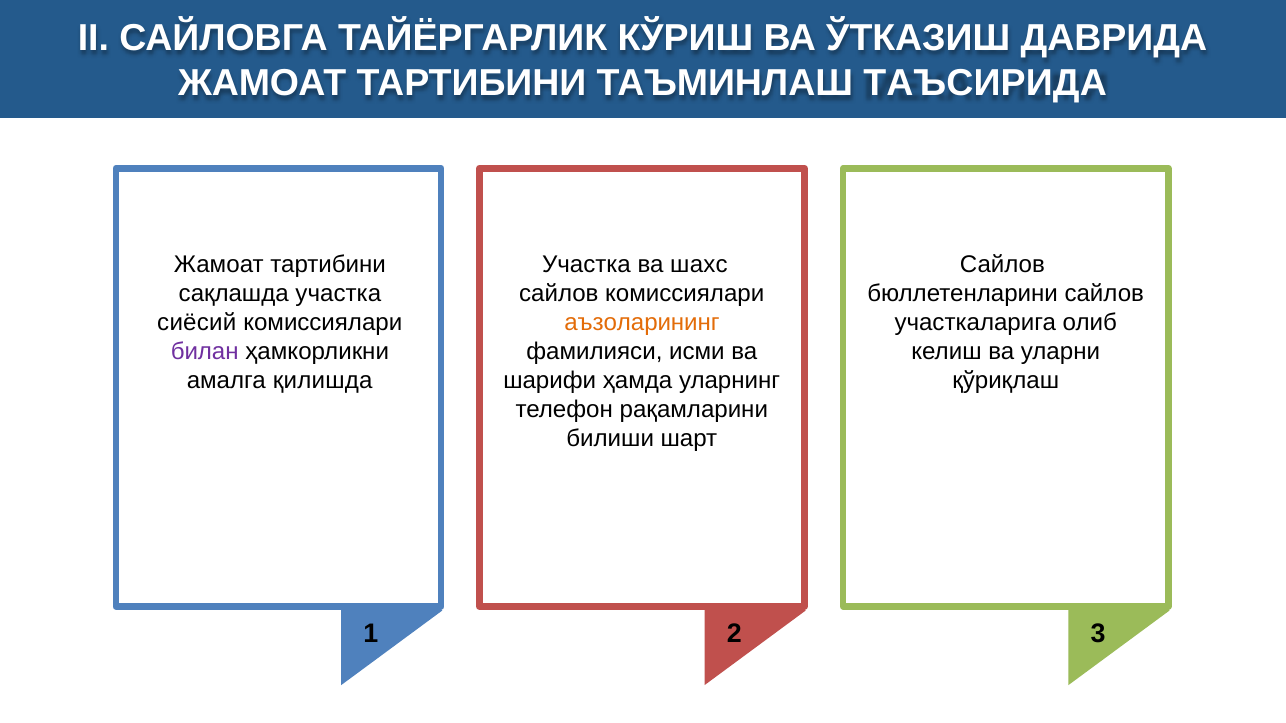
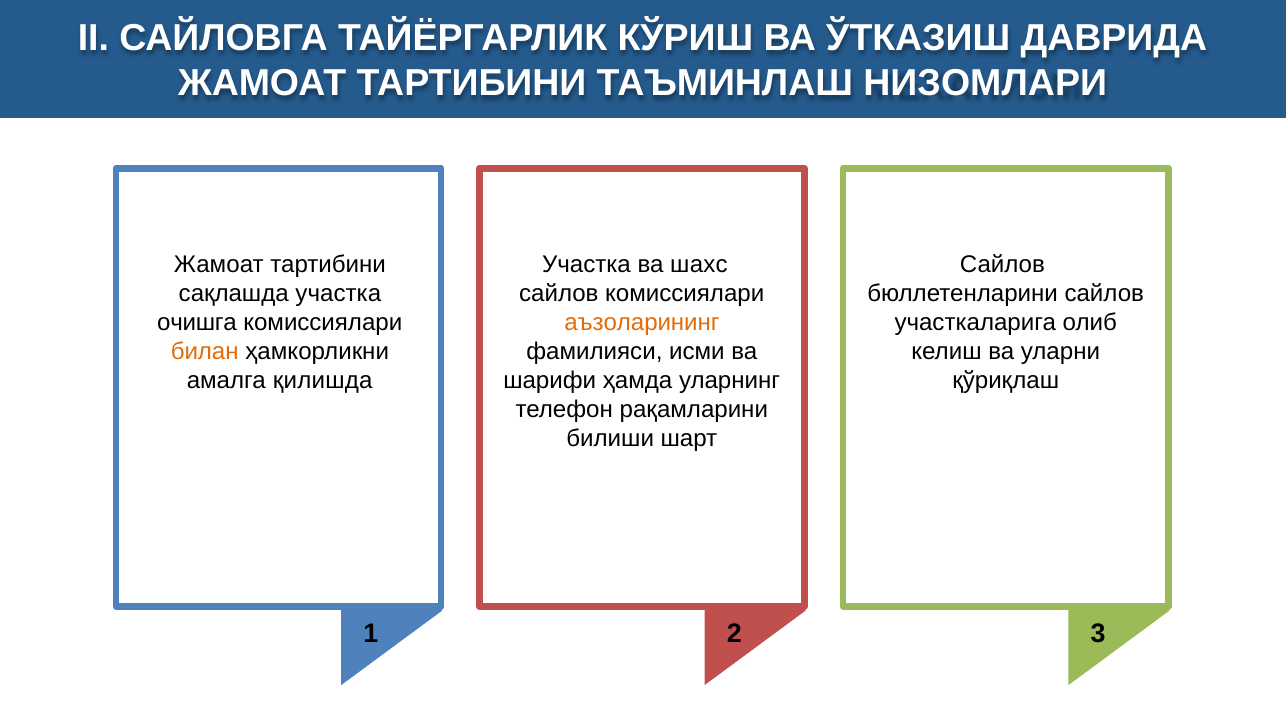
ТАЪСИРИДА: ТАЪСИРИДА -> НИЗОМЛАРИ
сиёсий: сиёсий -> очишга
билан colour: purple -> orange
